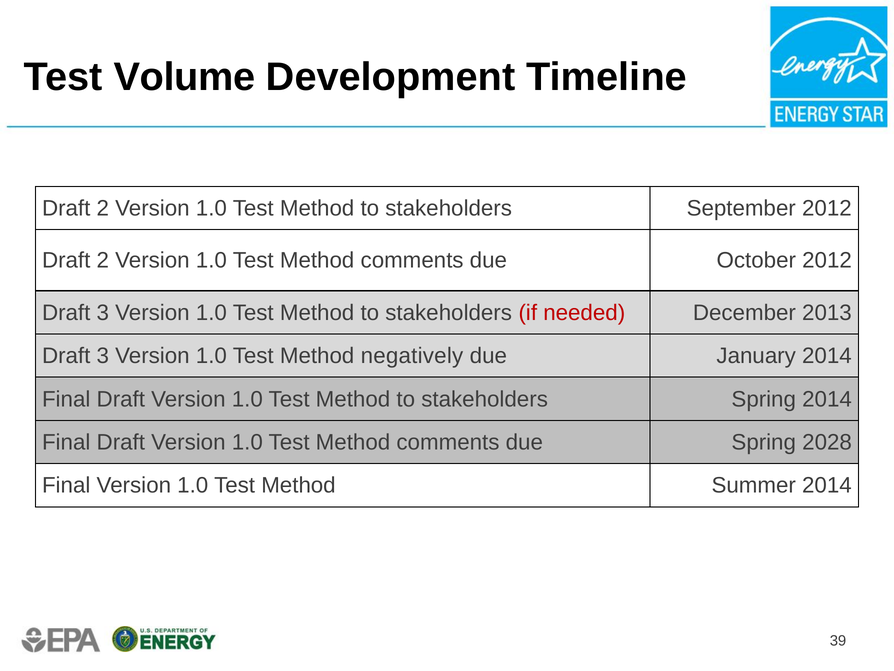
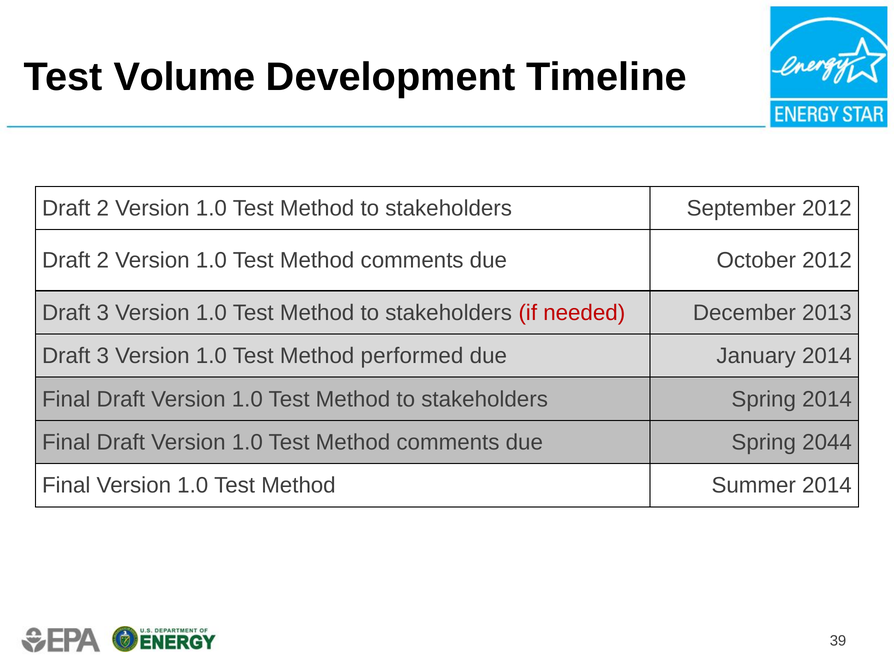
negatively: negatively -> performed
2028: 2028 -> 2044
